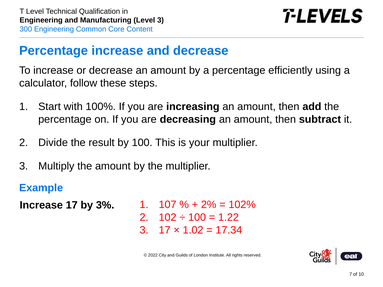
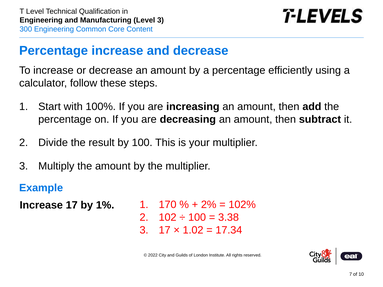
3%: 3% -> 1%
107: 107 -> 170
1.22: 1.22 -> 3.38
